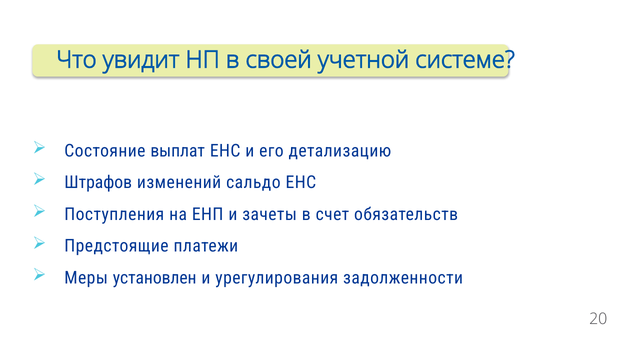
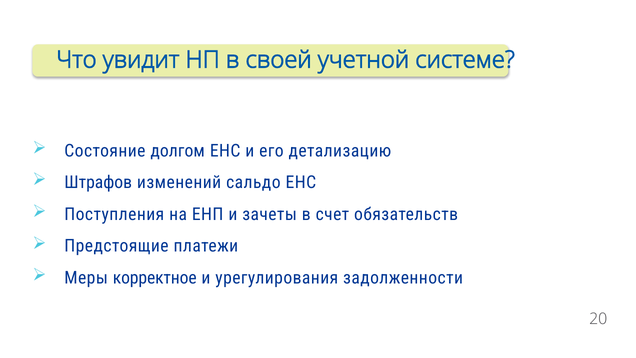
выплат: выплат -> долгом
установлен: установлен -> корректное
